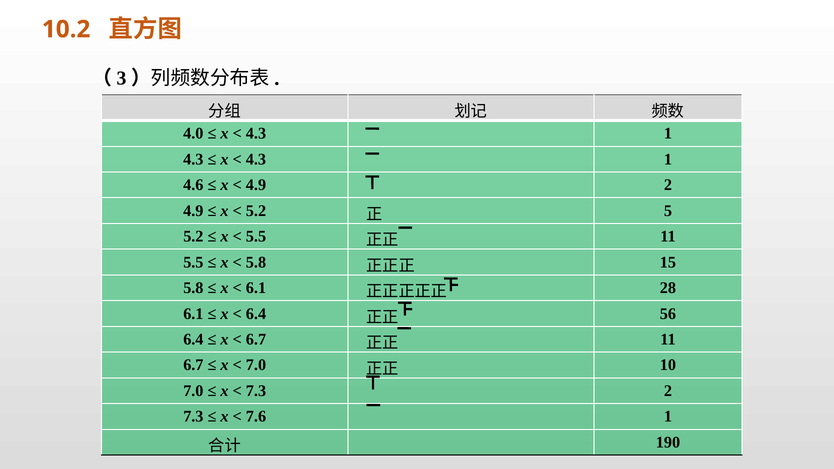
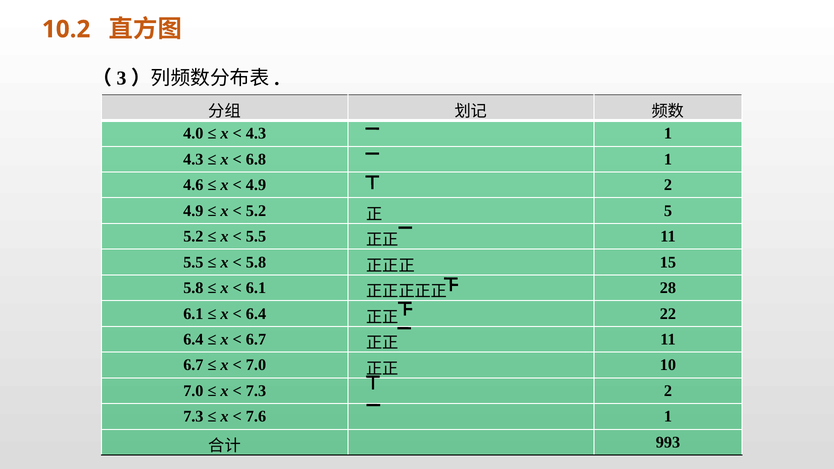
4.3 at (256, 159): 4.3 -> 6.8
56: 56 -> 22
190: 190 -> 993
